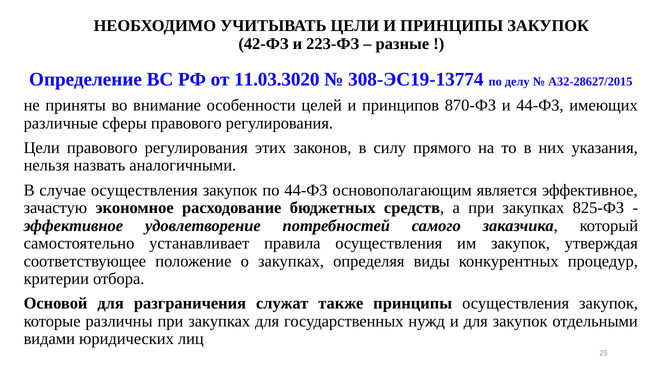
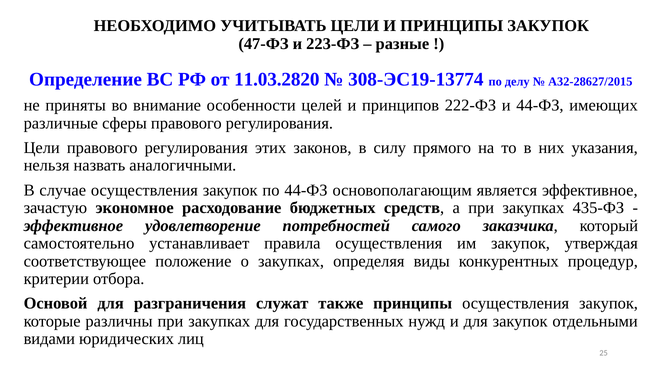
42-ФЗ: 42-ФЗ -> 47-ФЗ
11.03.3020: 11.03.3020 -> 11.03.2820
870-ФЗ: 870-ФЗ -> 222-ФЗ
825-ФЗ: 825-ФЗ -> 435-ФЗ
